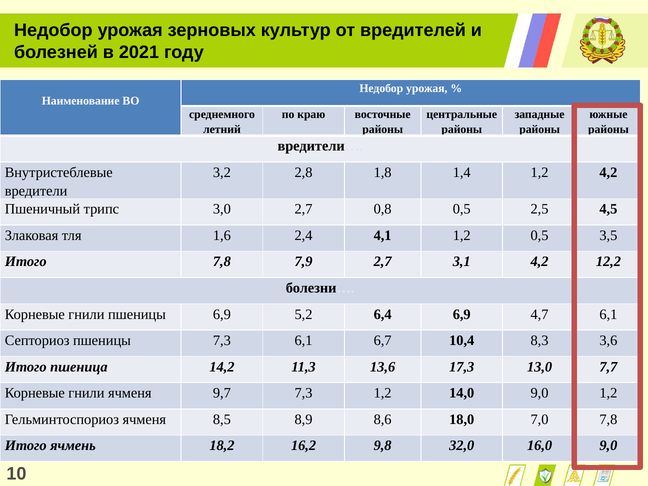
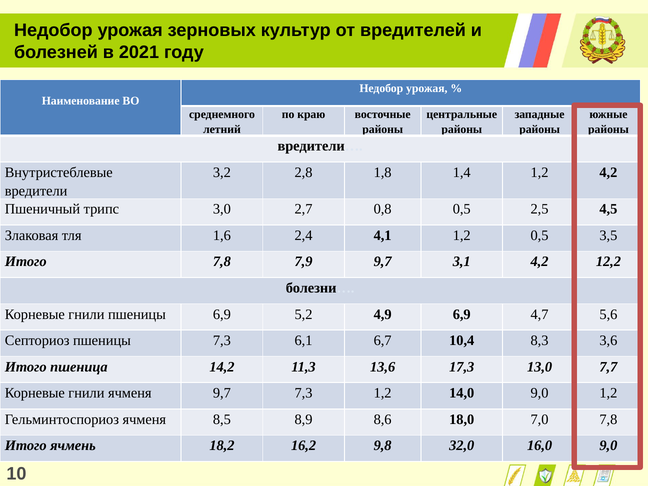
7,9 2,7: 2,7 -> 9,7
6,4: 6,4 -> 4,9
4,7 6,1: 6,1 -> 5,6
